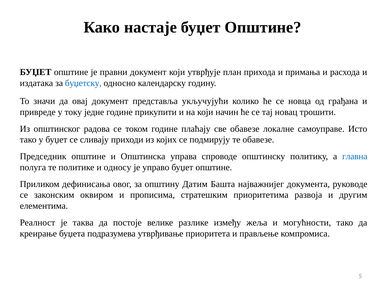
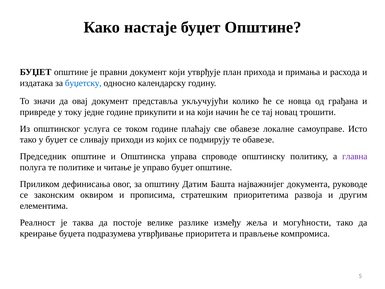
радова: радова -> услуга
главна colour: blue -> purple
односу: односу -> читање
